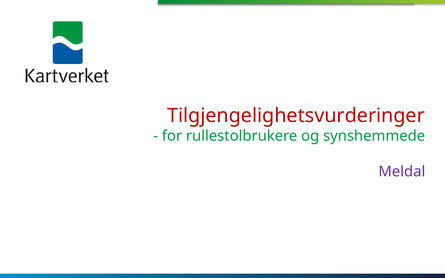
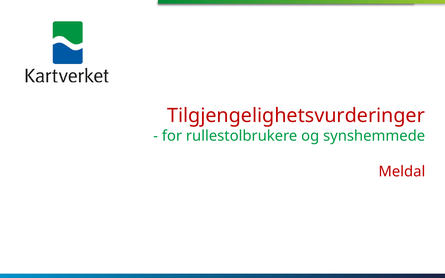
Meldal colour: purple -> red
